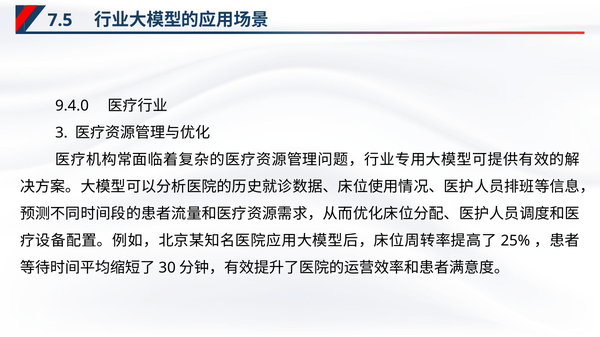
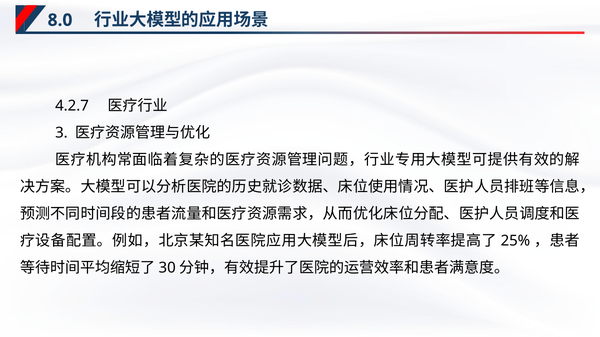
7.5: 7.5 -> 8.0
9.4.0: 9.4.0 -> 4.2.7
